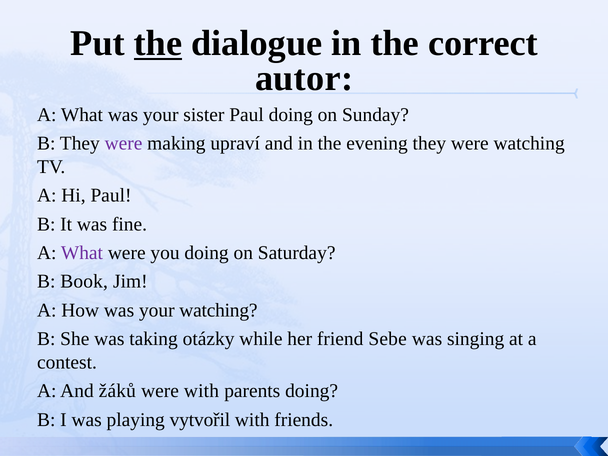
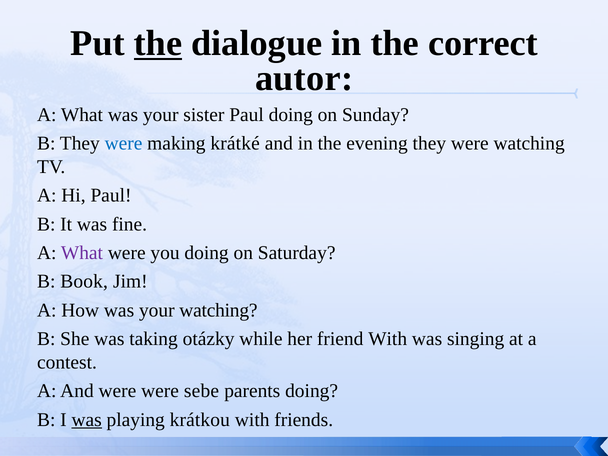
were at (124, 143) colour: purple -> blue
upraví: upraví -> krátké
friend Sebe: Sebe -> With
And žáků: žáků -> were
were with: with -> sebe
was at (87, 420) underline: none -> present
vytvořil: vytvořil -> krátkou
